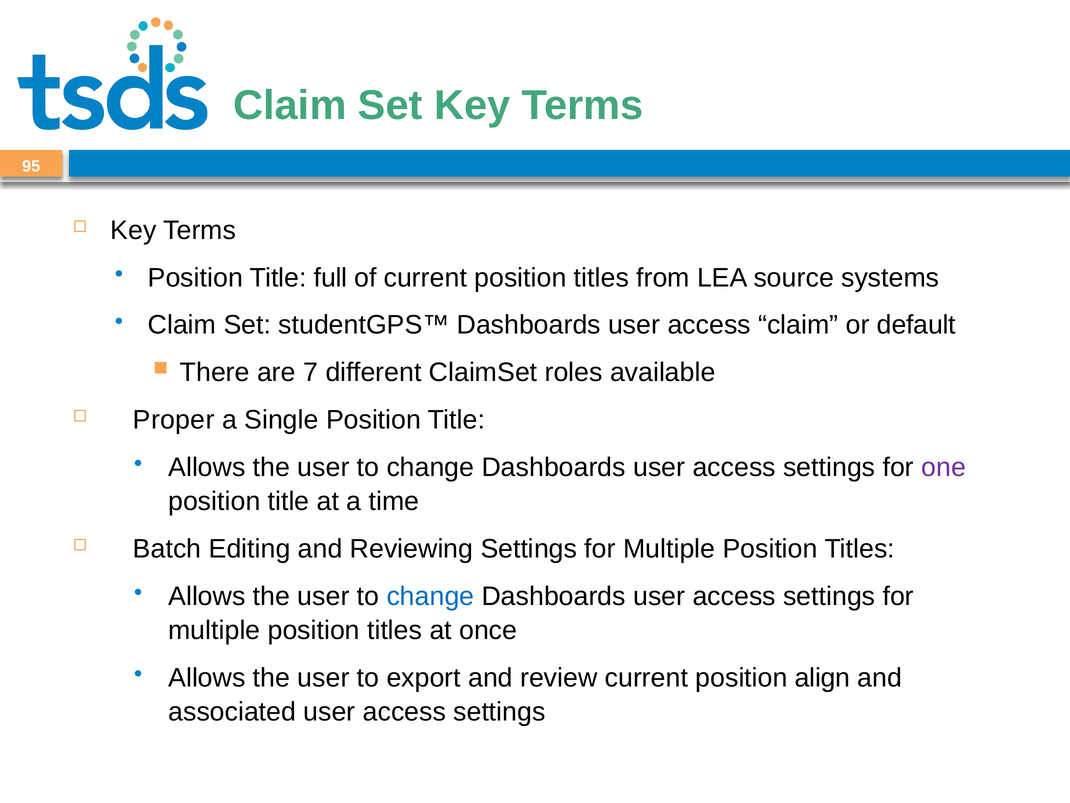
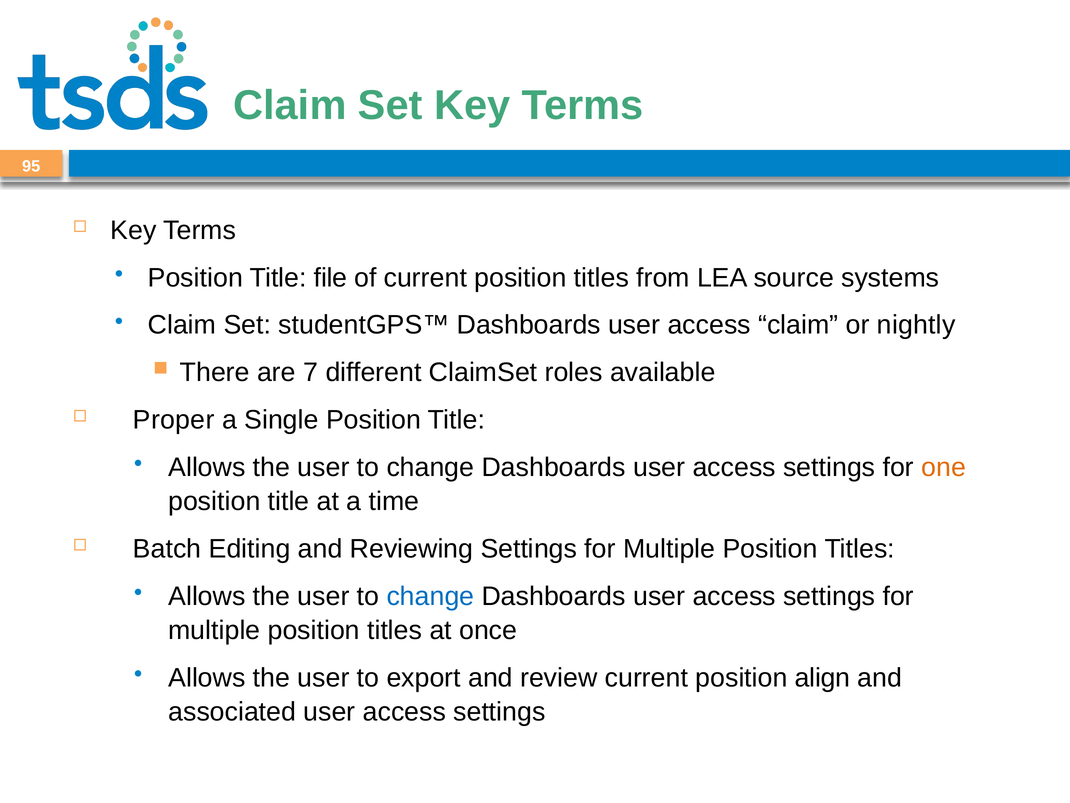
full: full -> file
default: default -> nightly
one colour: purple -> orange
